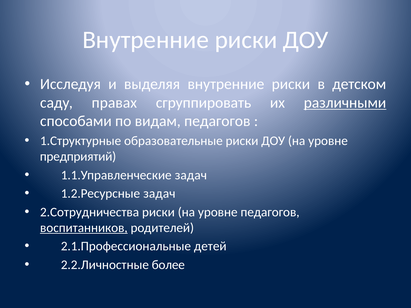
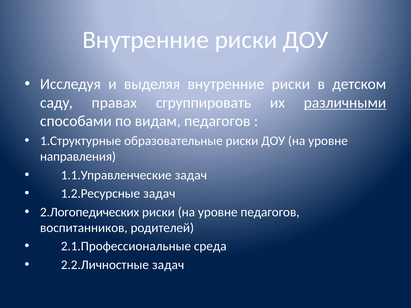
предприятий: предприятий -> направления
2.Сотрудничества: 2.Сотрудничества -> 2.Логопедических
воспитанников underline: present -> none
детей: детей -> среда
2.2.Личностные более: более -> задач
